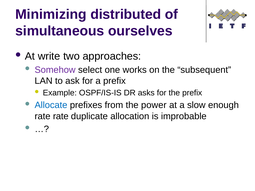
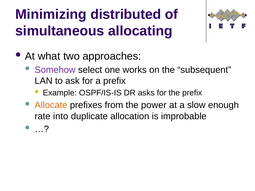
ourselves: ourselves -> allocating
write: write -> what
Allocate colour: blue -> orange
rate rate: rate -> into
